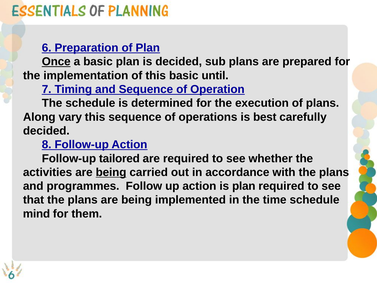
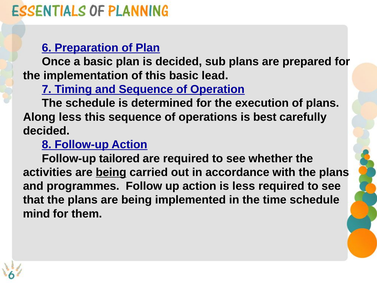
Once underline: present -> none
until: until -> lead
Along vary: vary -> less
is plan: plan -> less
